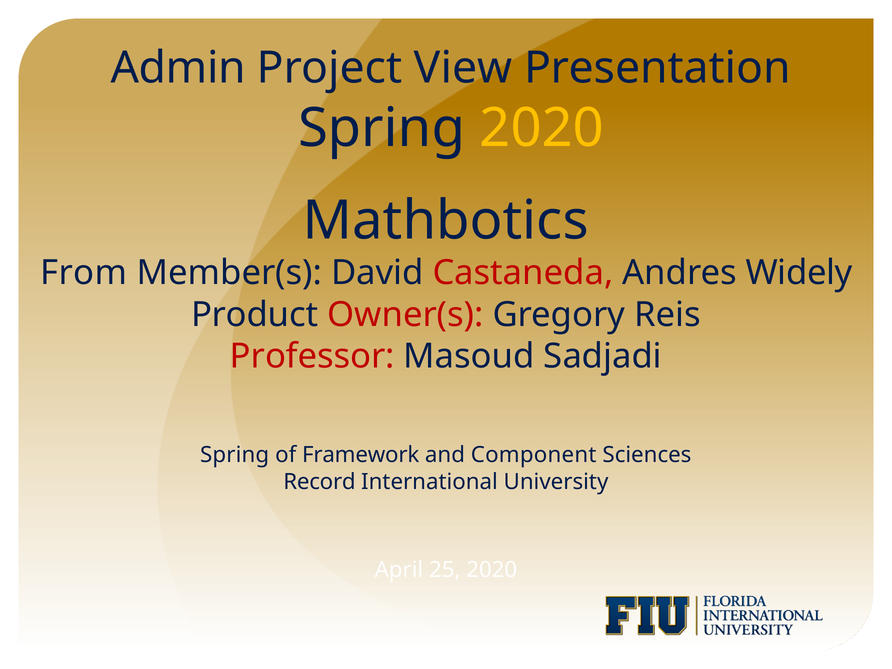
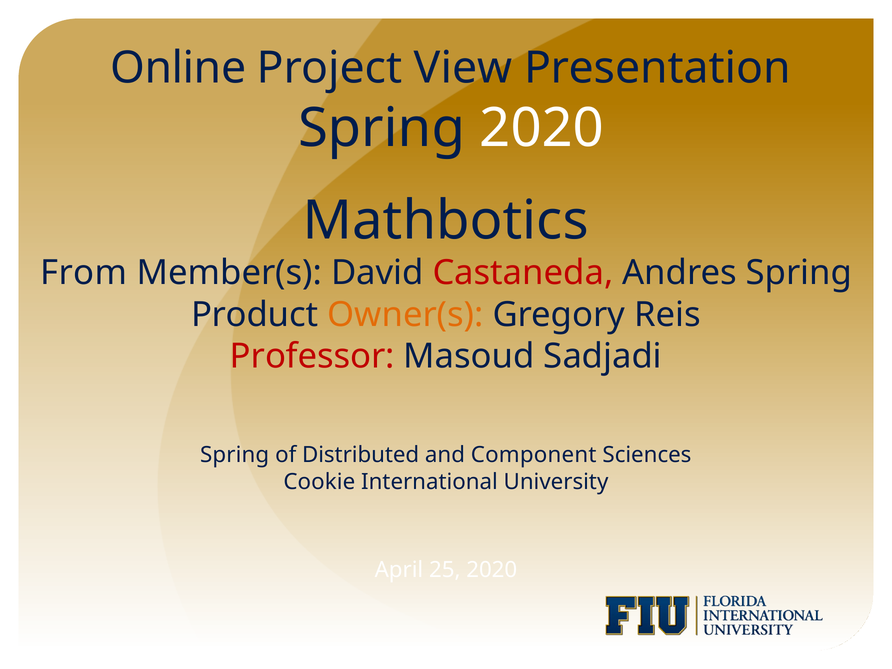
Admin: Admin -> Online
2020 at (542, 128) colour: yellow -> white
Andres Widely: Widely -> Spring
Owner(s colour: red -> orange
Framework: Framework -> Distributed
Record: Record -> Cookie
